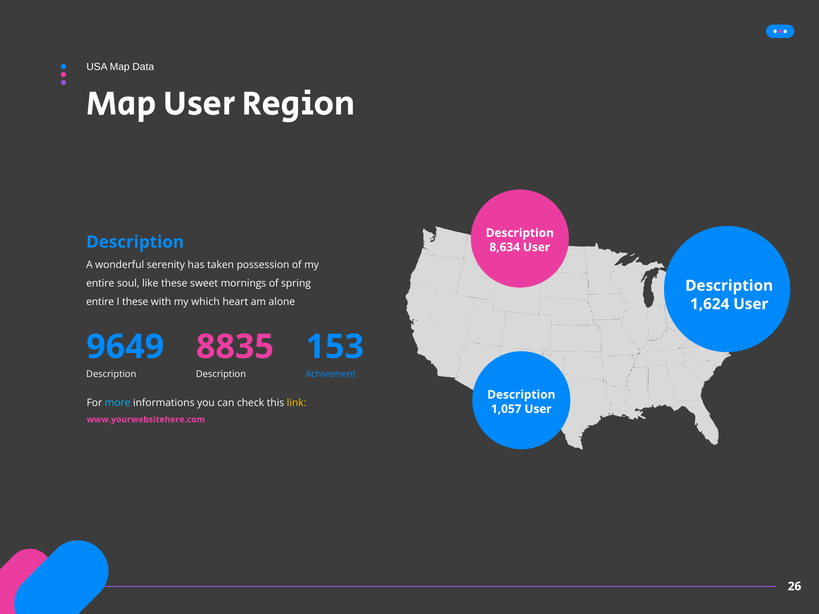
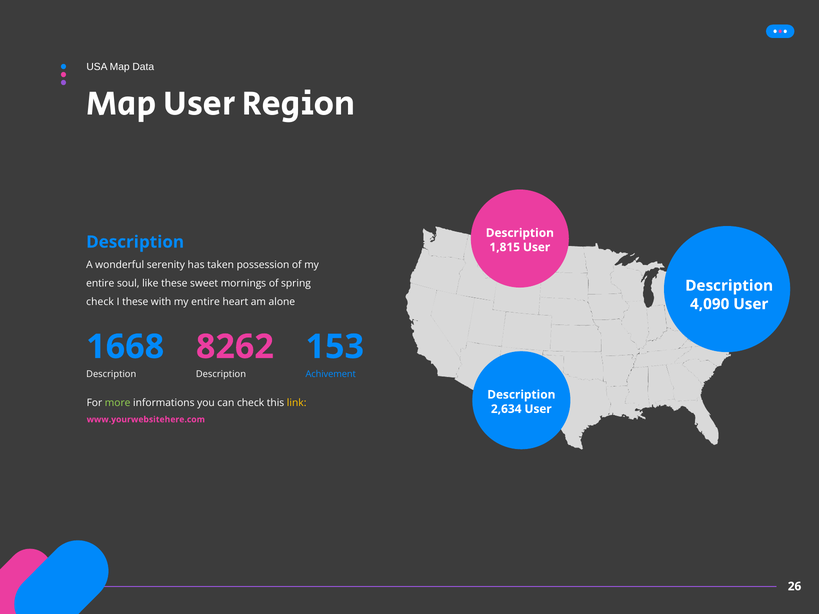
8,634: 8,634 -> 1,815
1,624: 1,624 -> 4,090
entire at (100, 302): entire -> check
with my which: which -> entire
9649: 9649 -> 1668
8835: 8835 -> 8262
more colour: light blue -> light green
1,057: 1,057 -> 2,634
